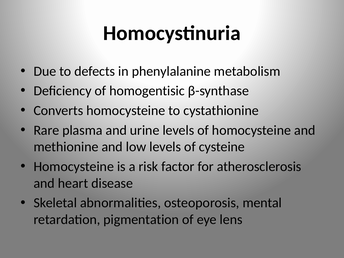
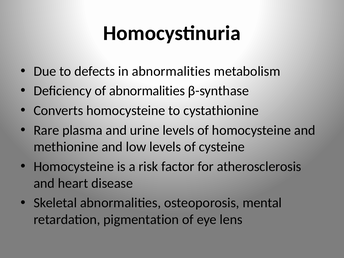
in phenylalanine: phenylalanine -> abnormalities
of homogentisic: homogentisic -> abnormalities
